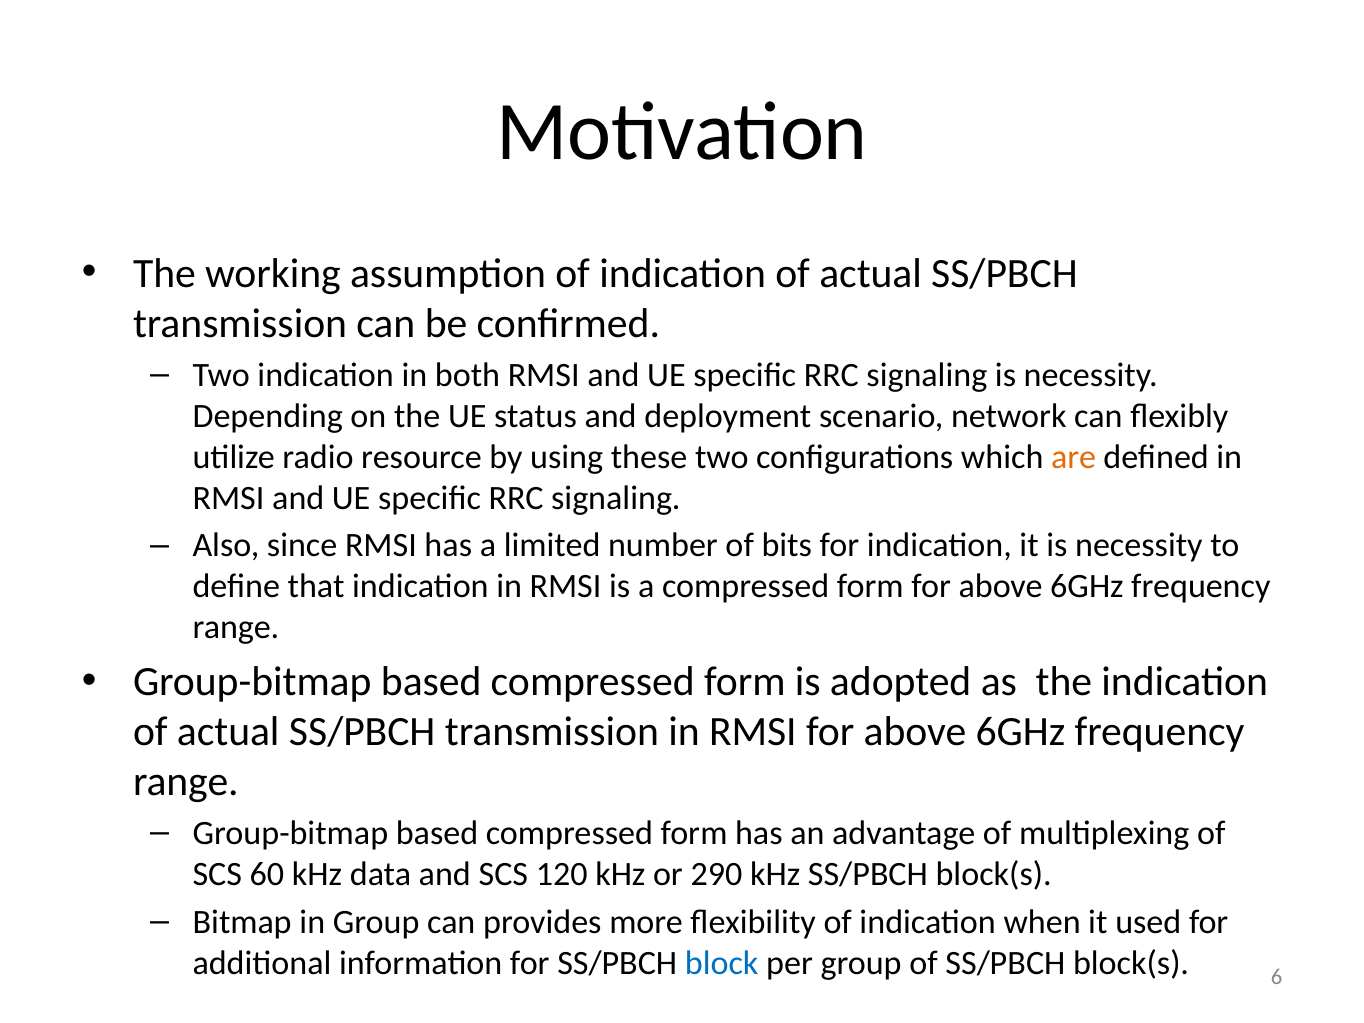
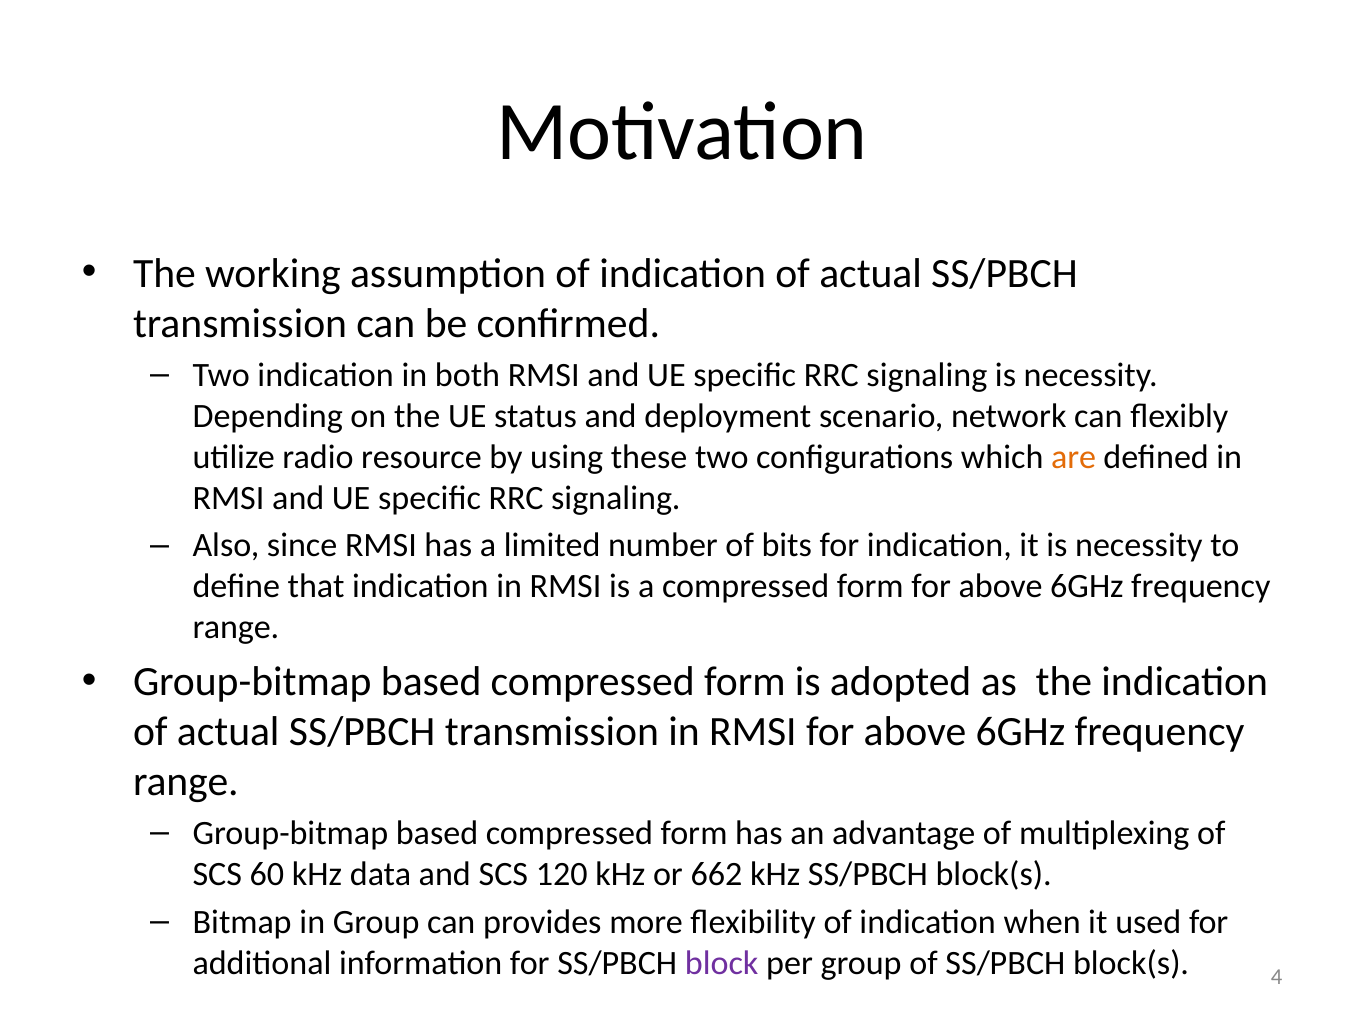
290: 290 -> 662
block colour: blue -> purple
6: 6 -> 4
